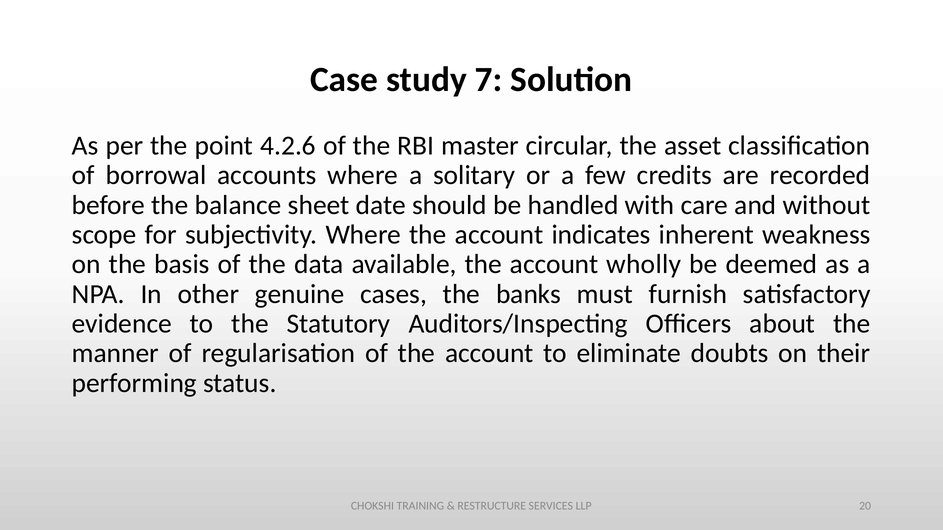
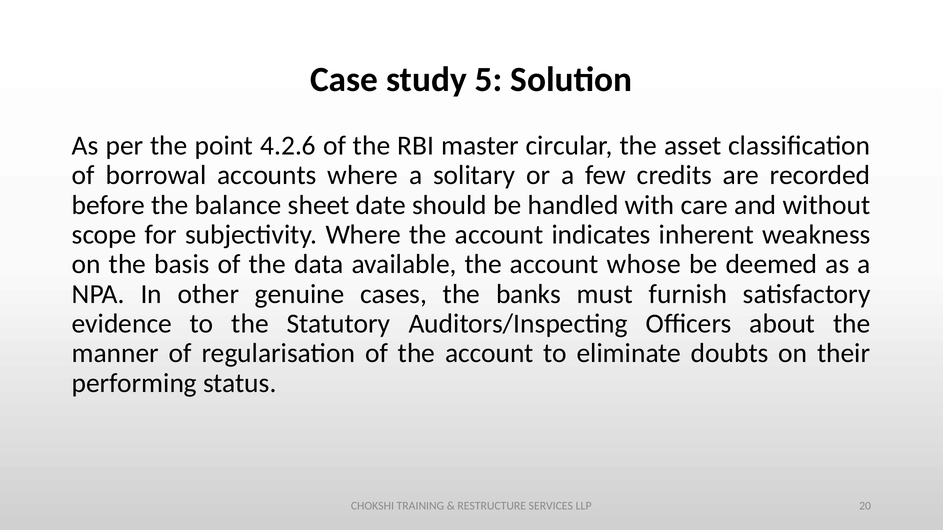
7: 7 -> 5
wholly: wholly -> whose
